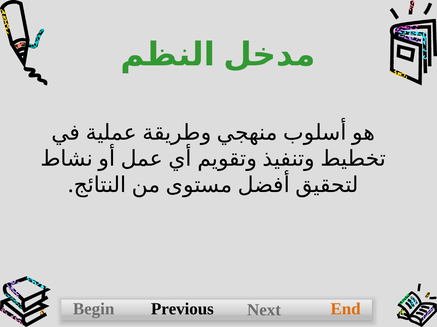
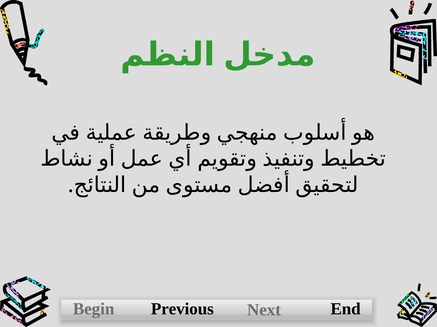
End colour: orange -> black
